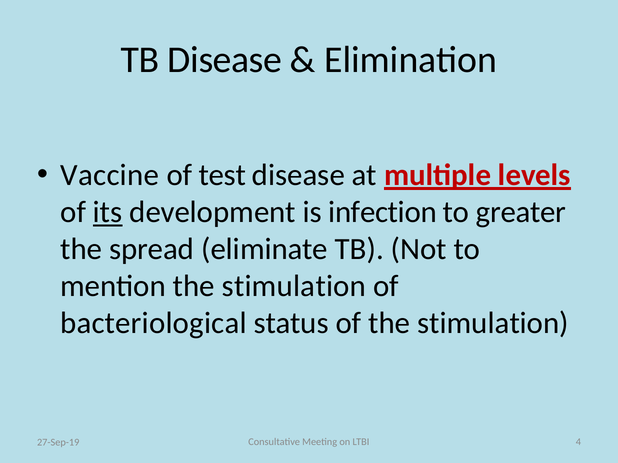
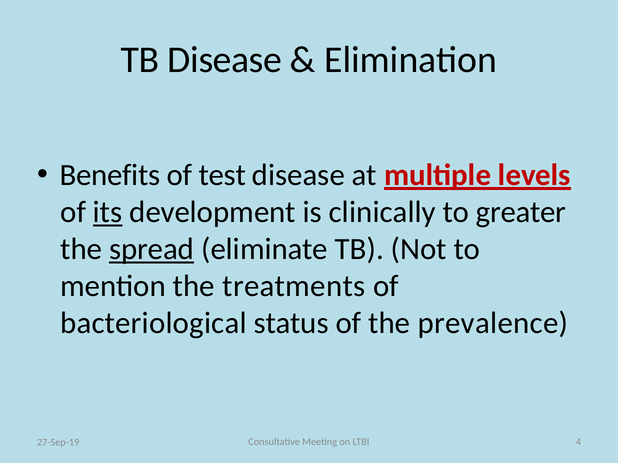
Vaccine: Vaccine -> Benefits
infection: infection -> clinically
spread underline: none -> present
mention the stimulation: stimulation -> treatments
of the stimulation: stimulation -> prevalence
